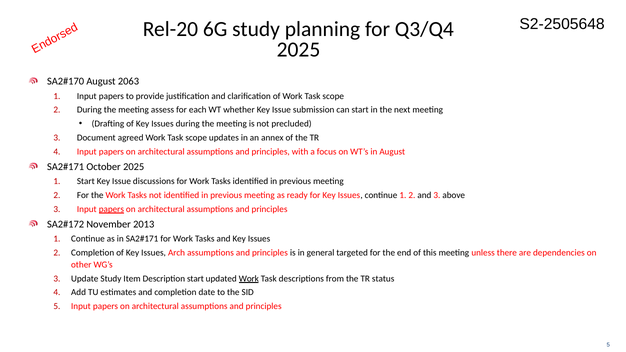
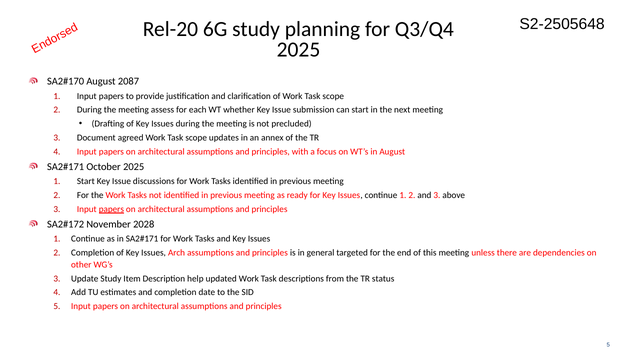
2063: 2063 -> 2087
2013: 2013 -> 2028
Description start: start -> help
Work at (249, 279) underline: present -> none
